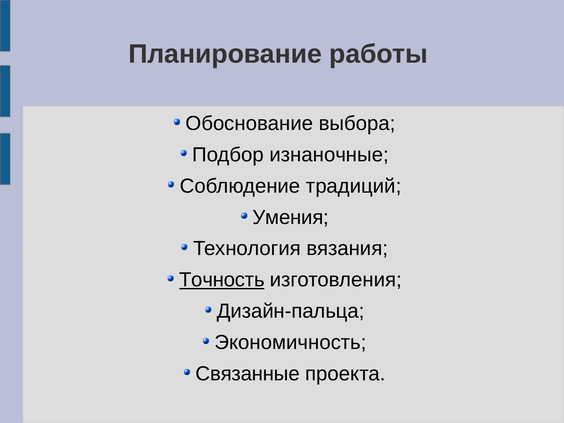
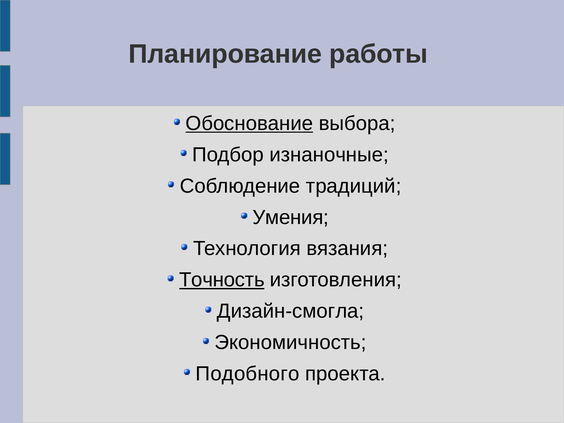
Обоснование underline: none -> present
Дизайн-пальца: Дизайн-пальца -> Дизайн-смогла
Связанные: Связанные -> Подобного
